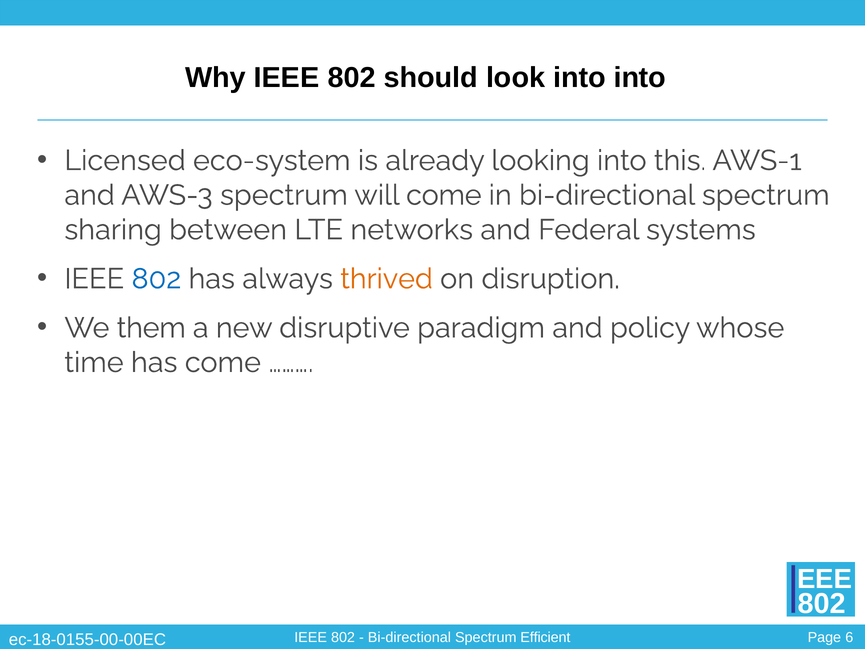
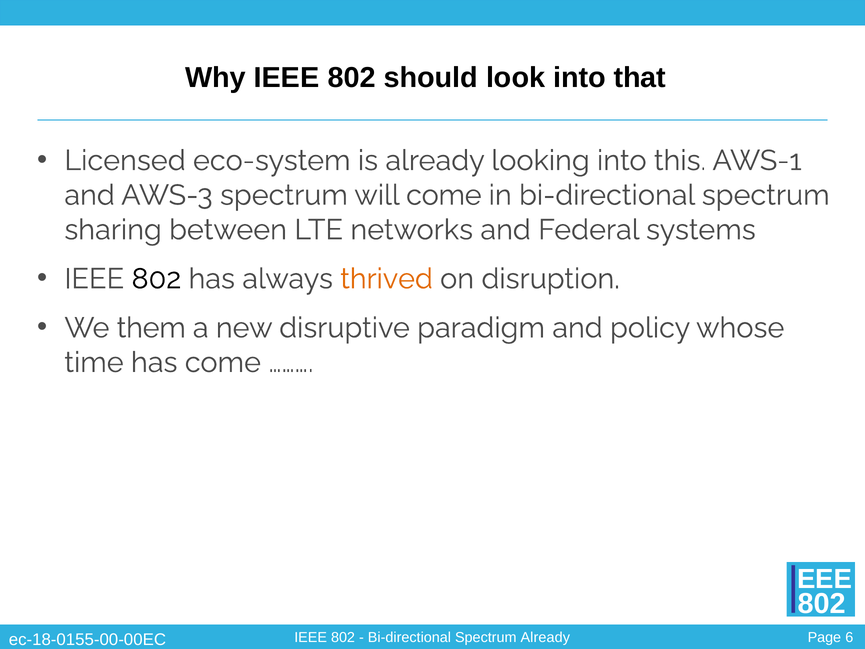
into into: into -> that
802 at (156, 279) colour: blue -> black
Spectrum Efficient: Efficient -> Already
